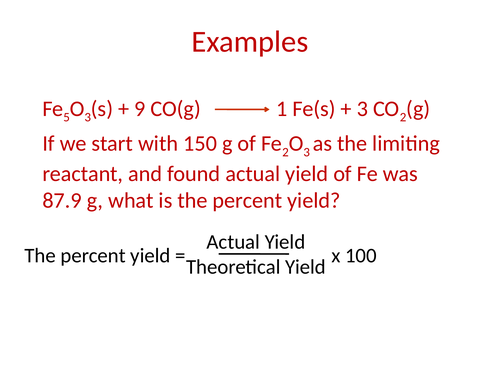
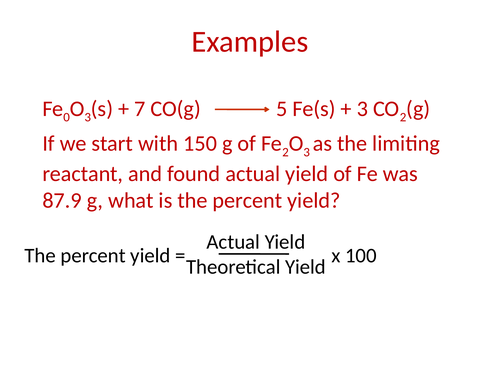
5: 5 -> 0
9: 9 -> 7
1: 1 -> 5
